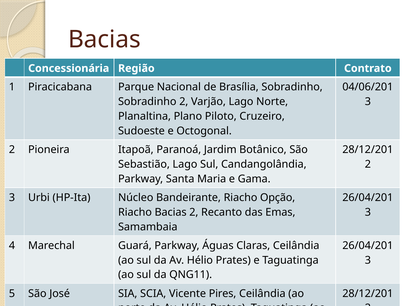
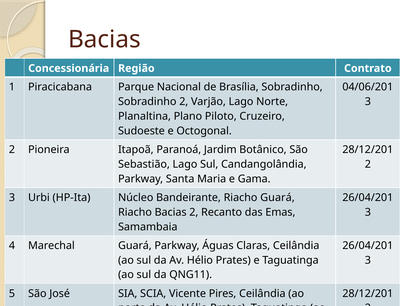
Riacho Opção: Opção -> Guará
